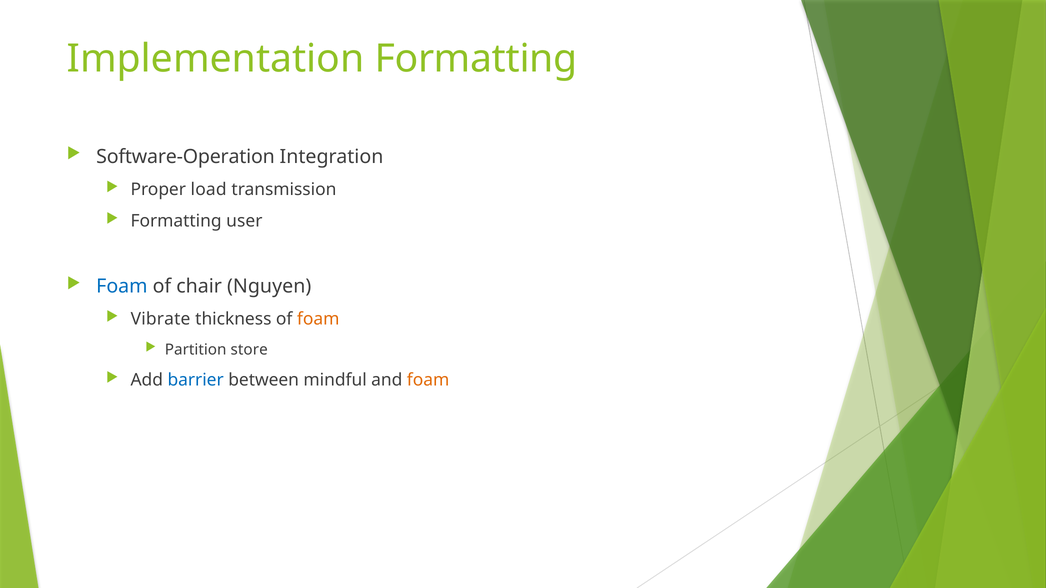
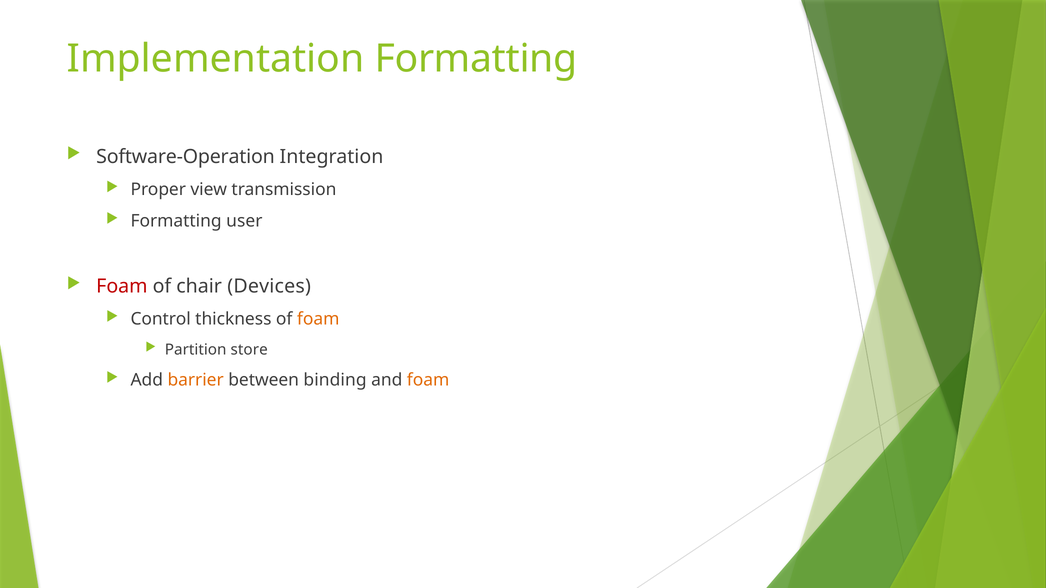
load: load -> view
Foam at (122, 286) colour: blue -> red
Nguyen: Nguyen -> Devices
Vibrate: Vibrate -> Control
barrier colour: blue -> orange
mindful: mindful -> binding
